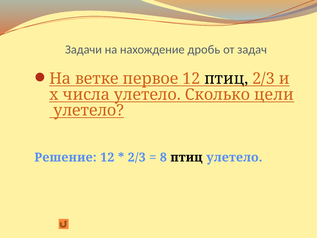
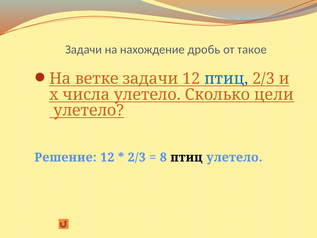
задач: задач -> такое
ветке первое: первое -> задачи
птиц at (226, 79) colour: black -> blue
